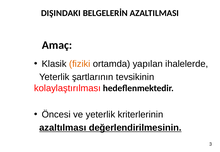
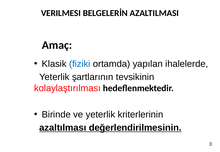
DIŞINDAKI: DIŞINDAKI -> VERILMESI
fiziki colour: orange -> blue
Öncesi: Öncesi -> Birinde
